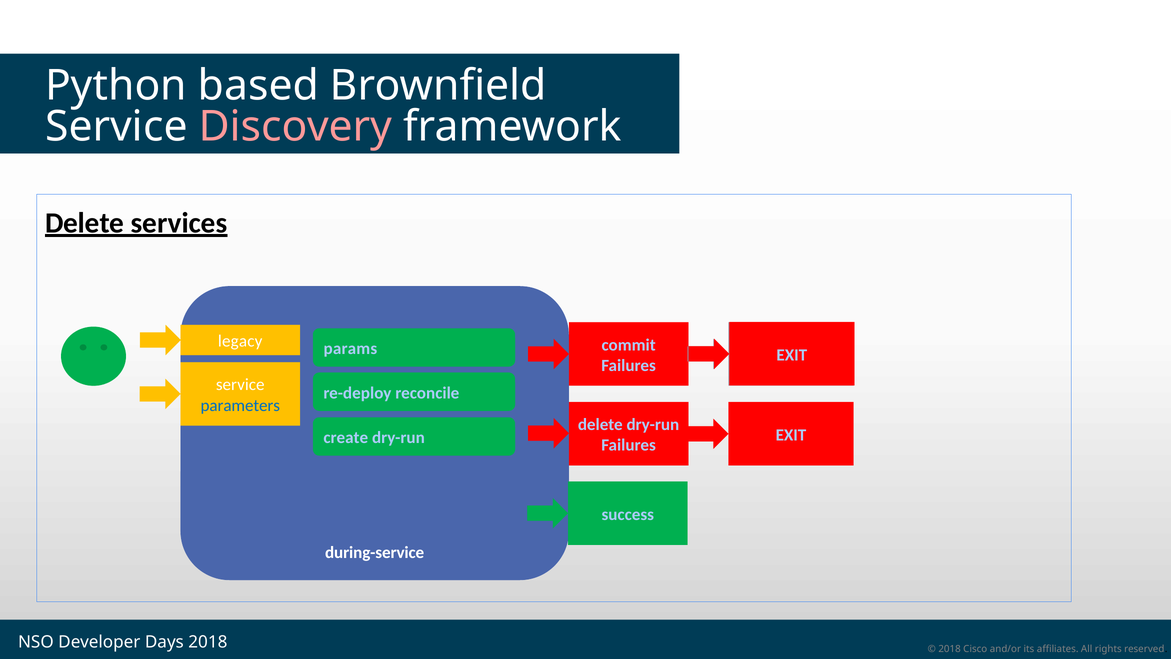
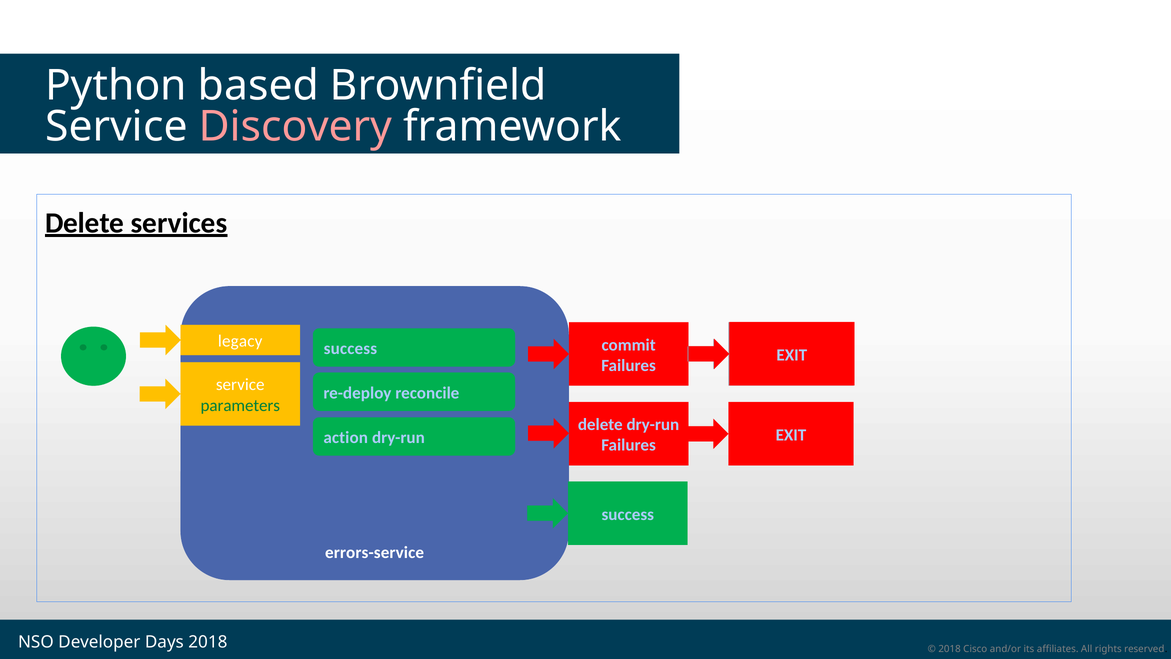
params at (350, 348): params -> success
parameters colour: blue -> green
create: create -> action
during-service: during-service -> errors-service
